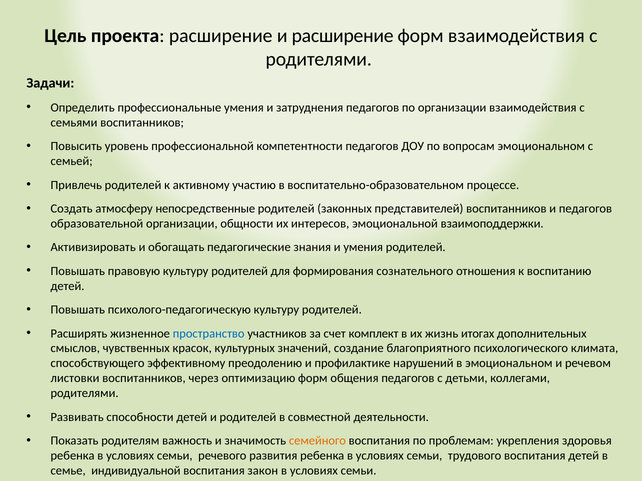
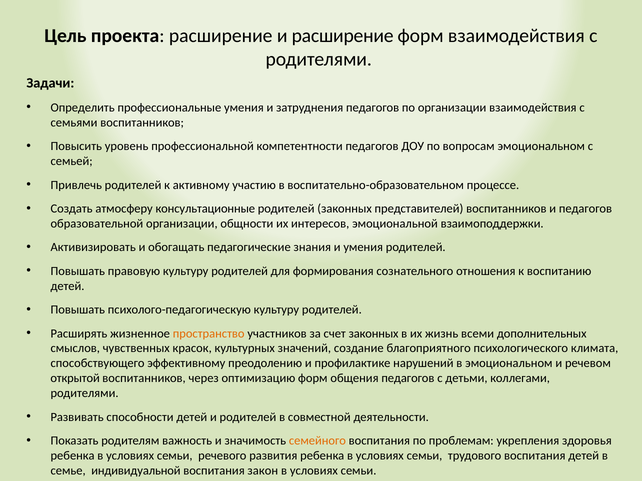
непосредственные: непосредственные -> консультационные
пространство colour: blue -> orange
счет комплект: комплект -> законных
итогах: итогах -> всеми
листовки: листовки -> открытой
